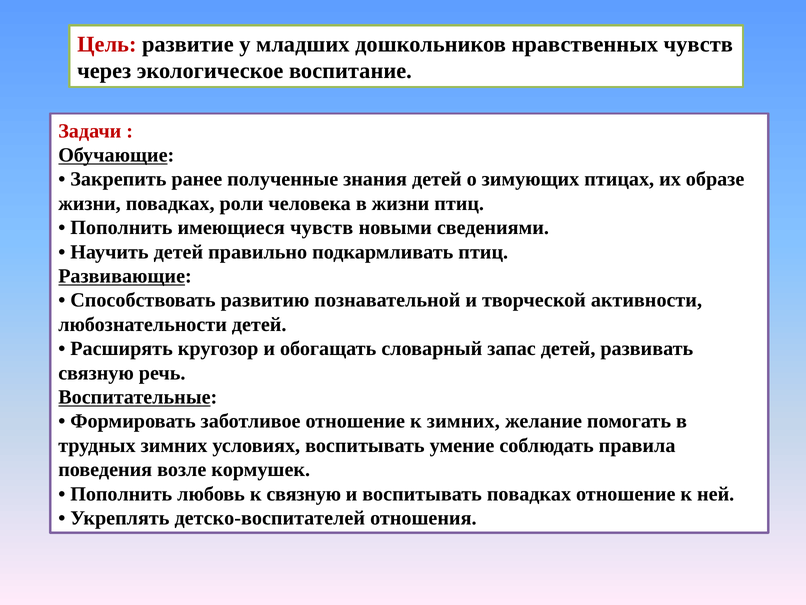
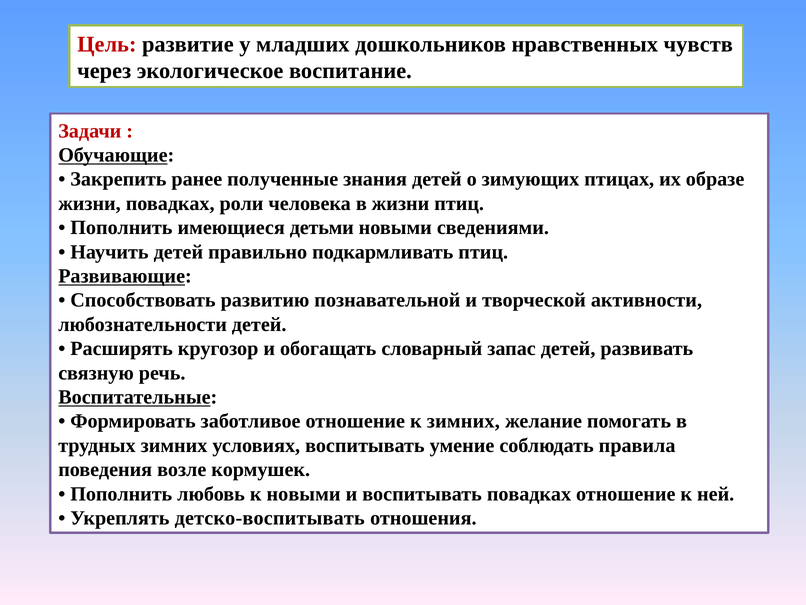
имеющиеся чувств: чувств -> детьми
к связную: связную -> новыми
детско-воспитателей: детско-воспитателей -> детско-воспитывать
